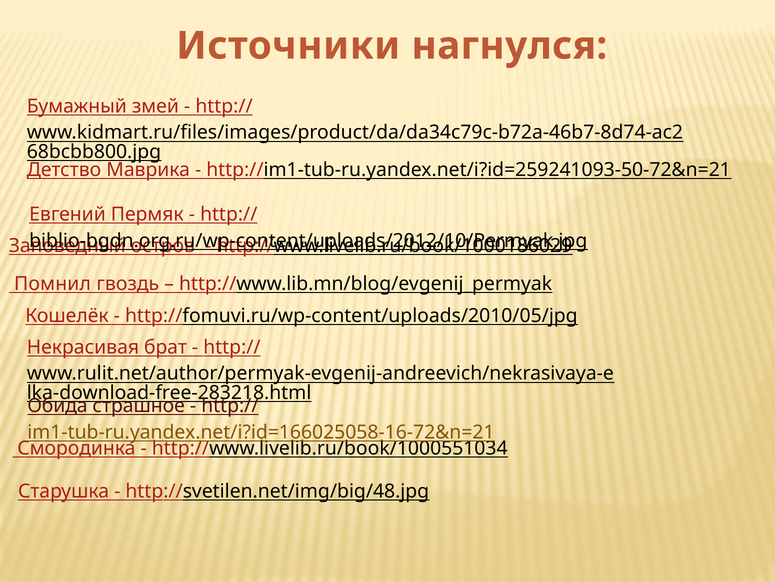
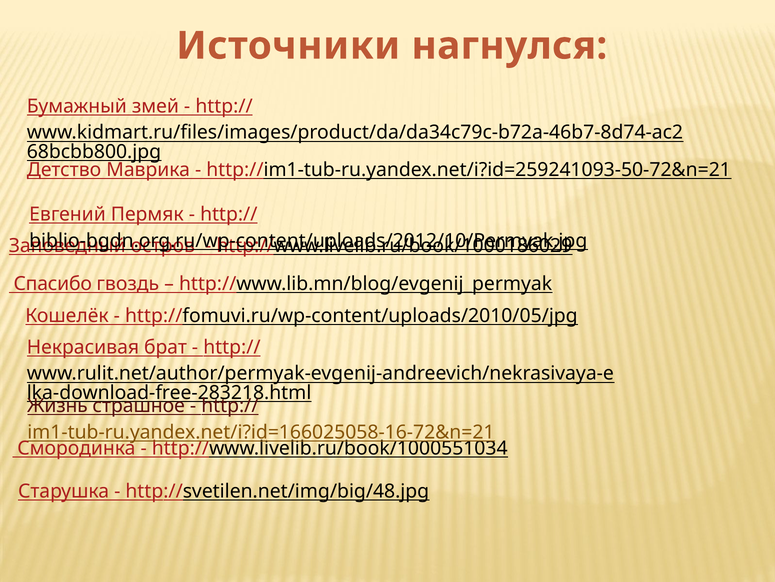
Помнил: Помнил -> Спасибо
Обида: Обида -> Жизнь
